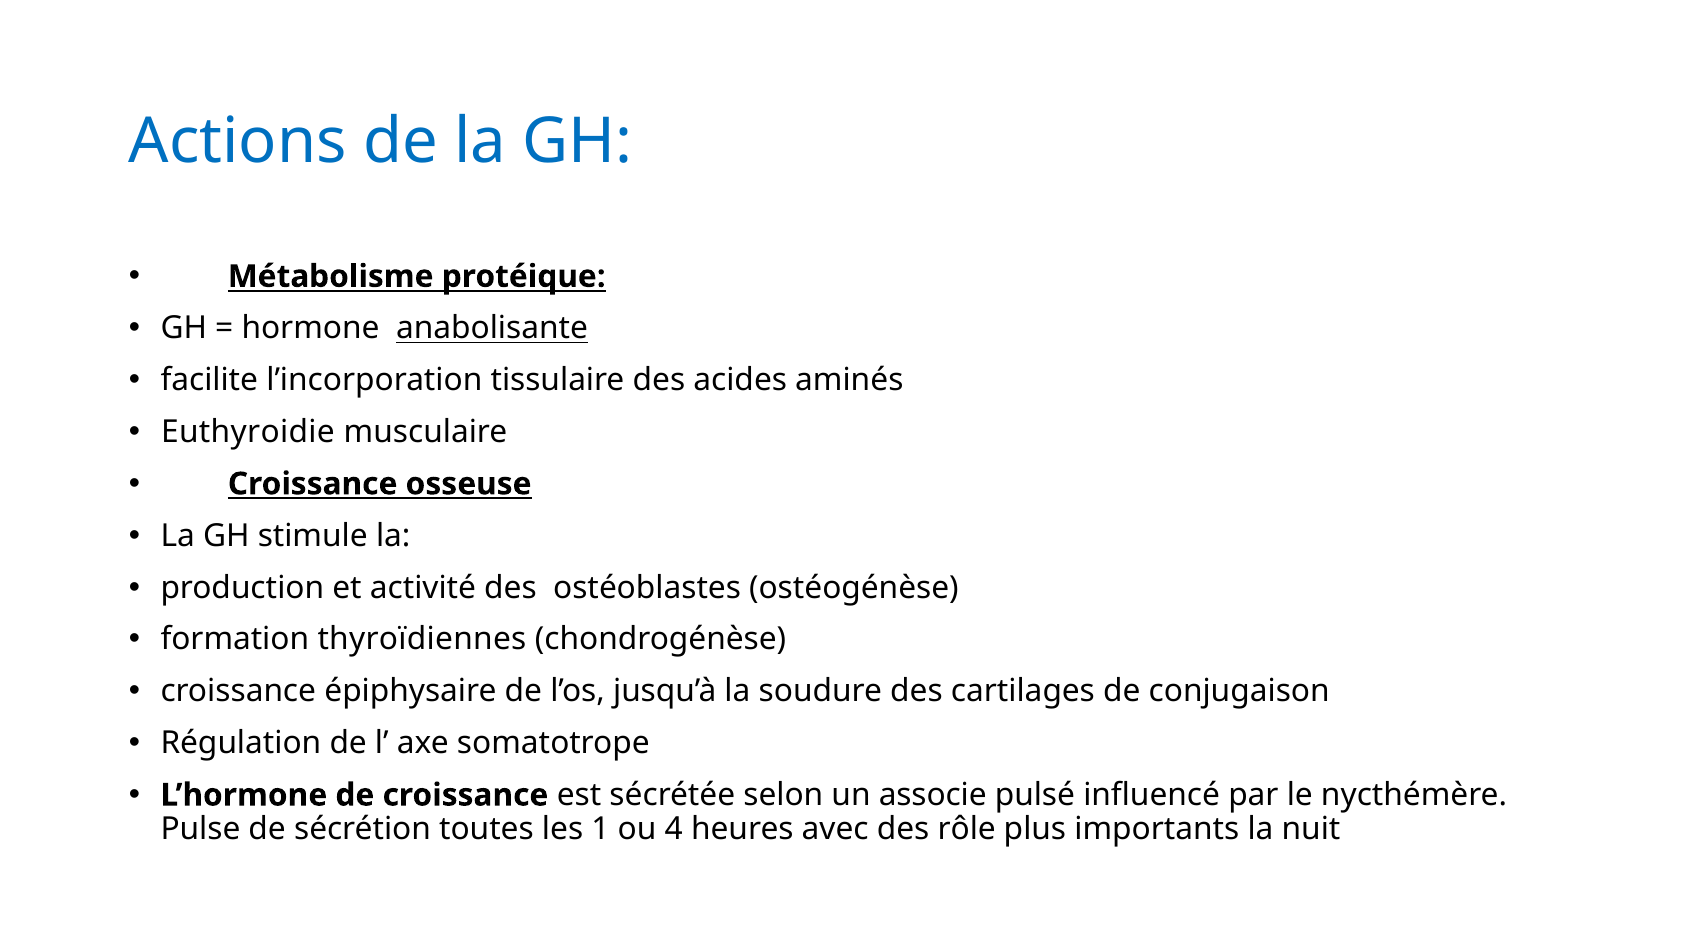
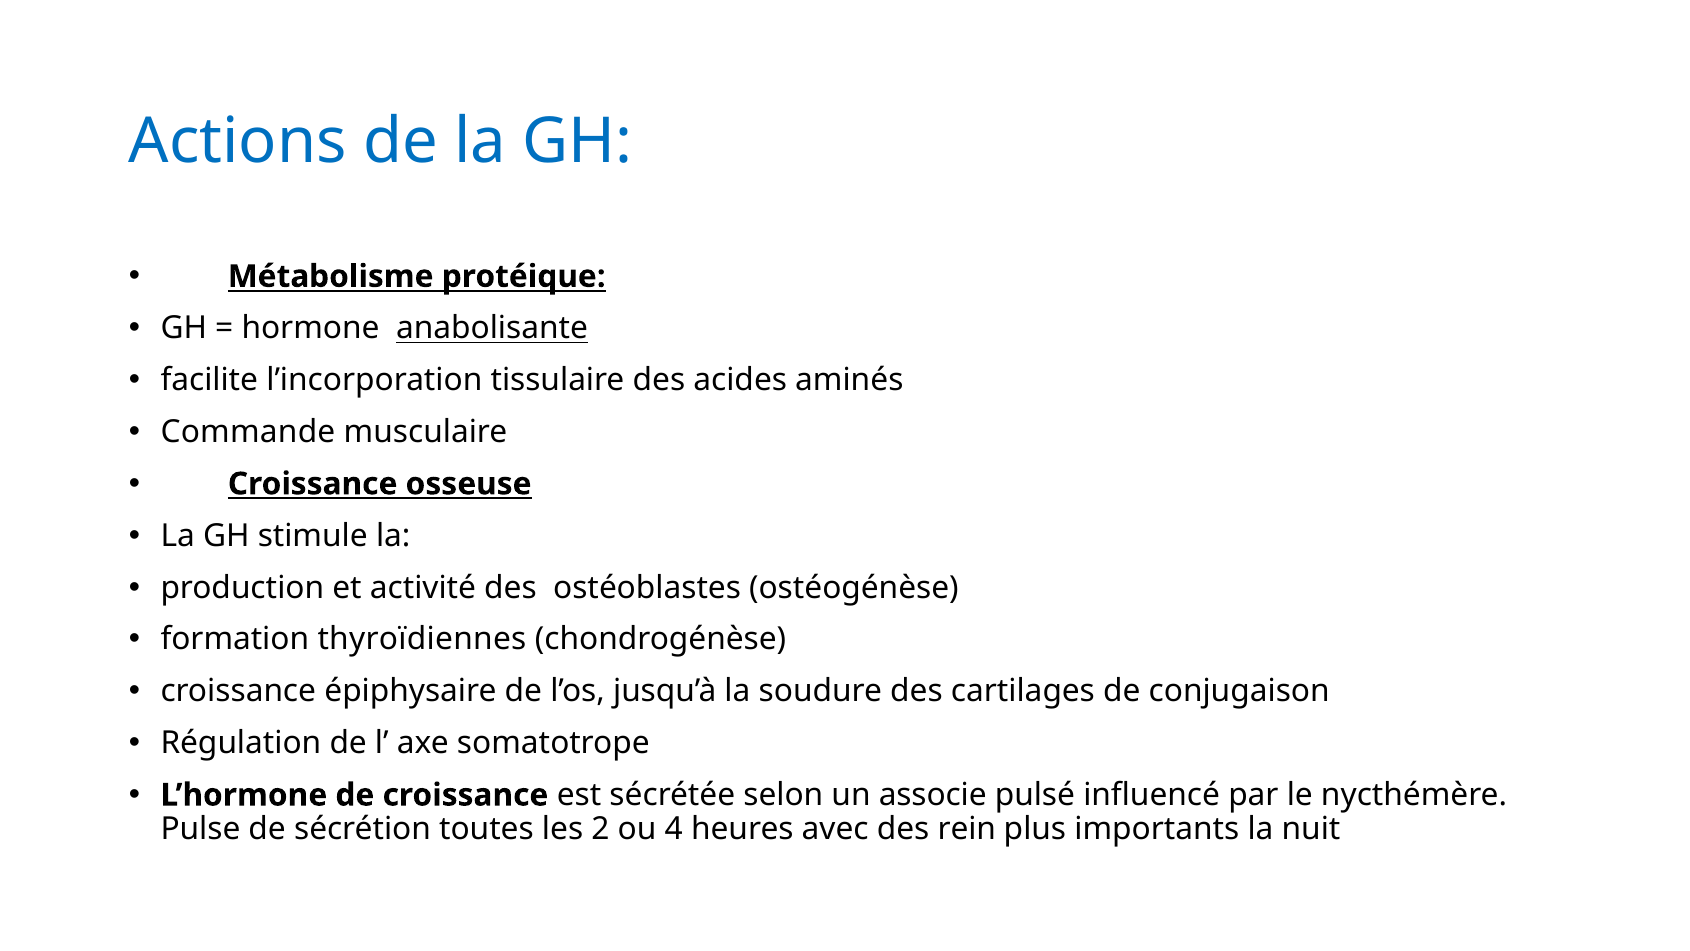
Euthyroidie: Euthyroidie -> Commande
1: 1 -> 2
rôle: rôle -> rein
